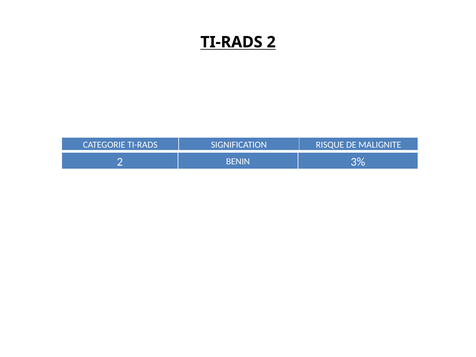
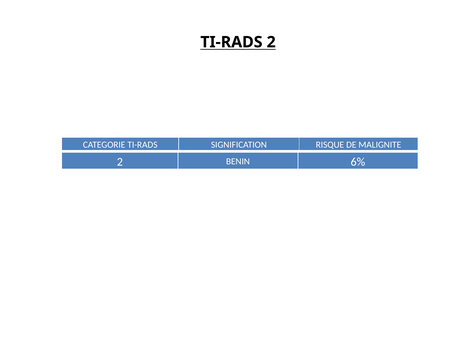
3%: 3% -> 6%
